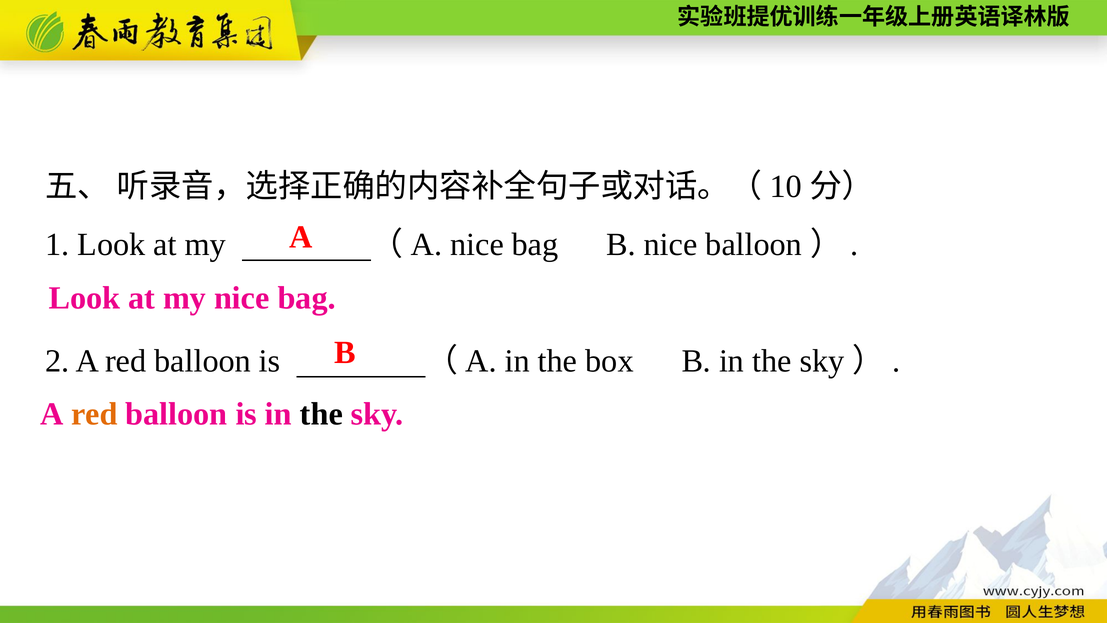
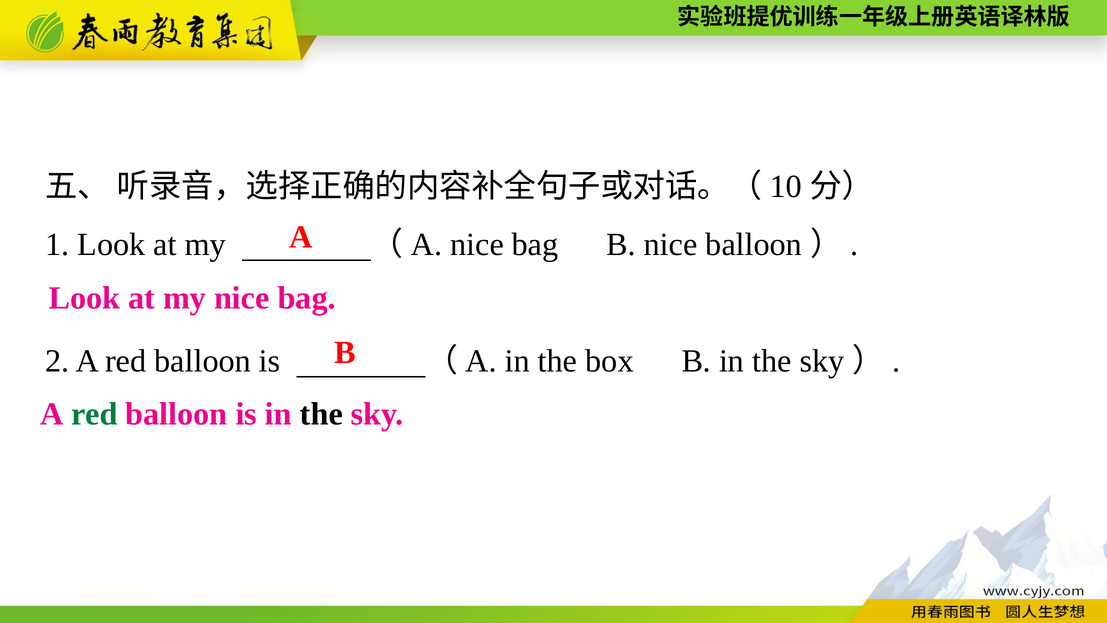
red at (94, 414) colour: orange -> green
